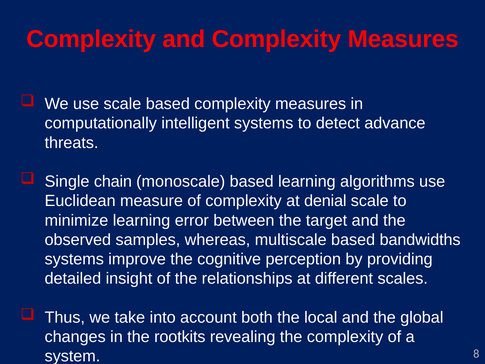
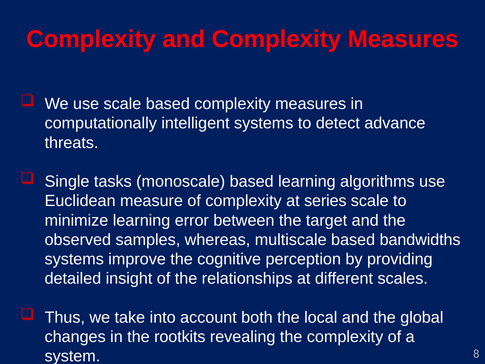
chain: chain -> tasks
denial: denial -> series
